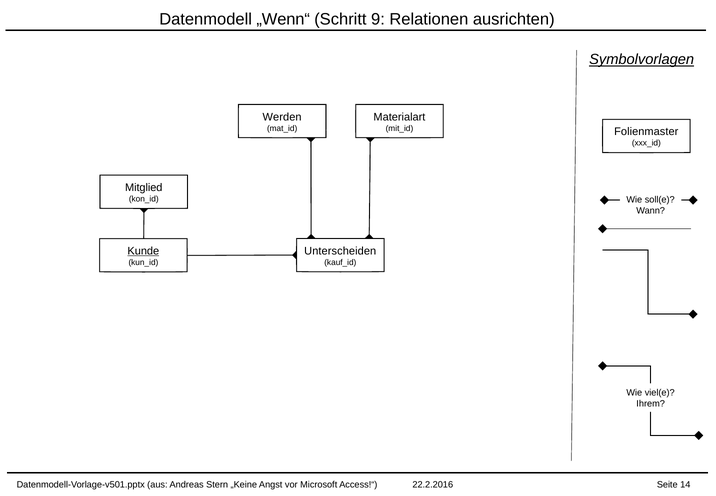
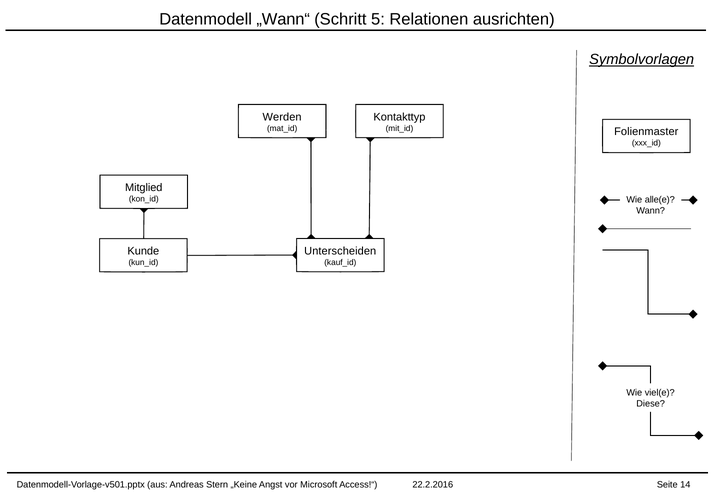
„Wenn“: „Wenn“ -> „Wann“
9: 9 -> 5
Materialart: Materialart -> Kontakttyp
soll(e: soll(e -> alle(e
Kunde underline: present -> none
Ihrem: Ihrem -> Diese
